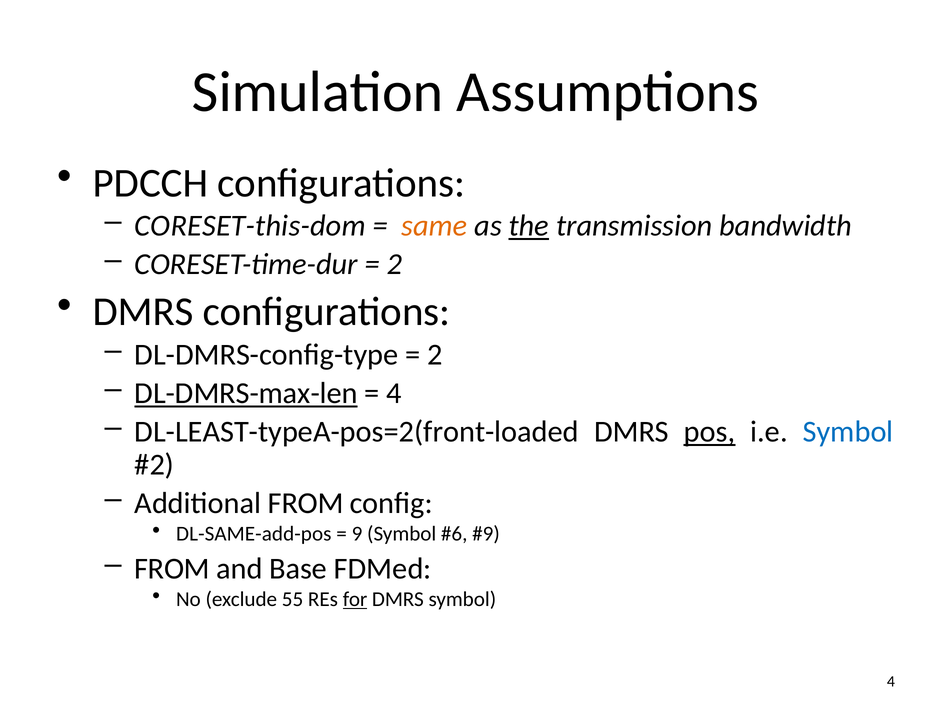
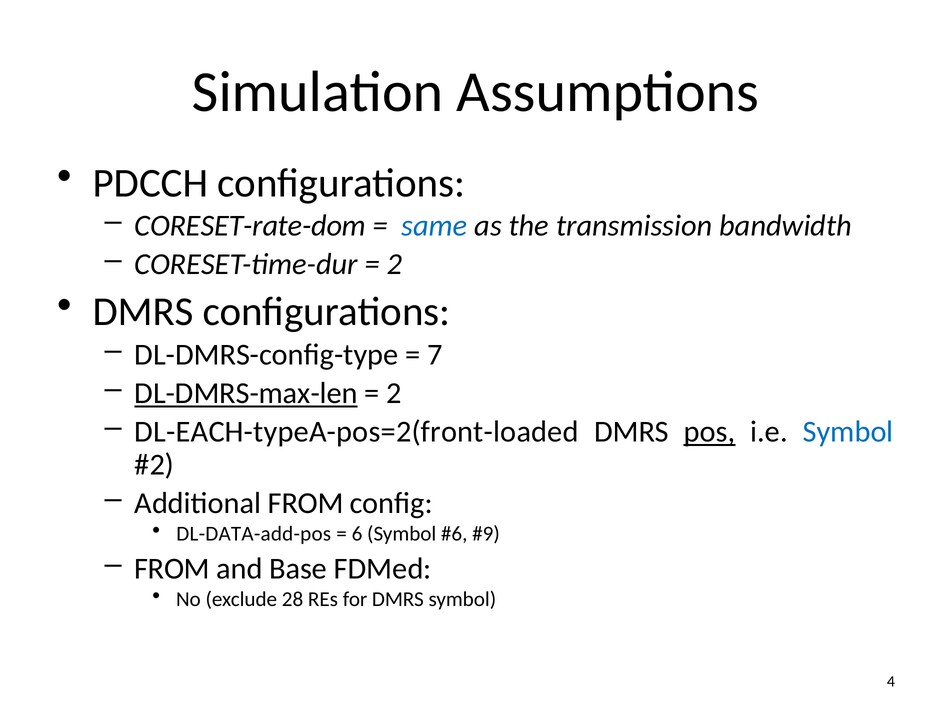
CORESET-this-dom: CORESET-this-dom -> CORESET-rate-dom
same colour: orange -> blue
the underline: present -> none
2 at (435, 355): 2 -> 7
4 at (394, 393): 4 -> 2
DL-LEAST-typeA-pos=2(front-loaded: DL-LEAST-typeA-pos=2(front-loaded -> DL-EACH-typeA-pos=2(front-loaded
DL-SAME-add-pos: DL-SAME-add-pos -> DL-DATA-add-pos
9: 9 -> 6
55: 55 -> 28
for underline: present -> none
